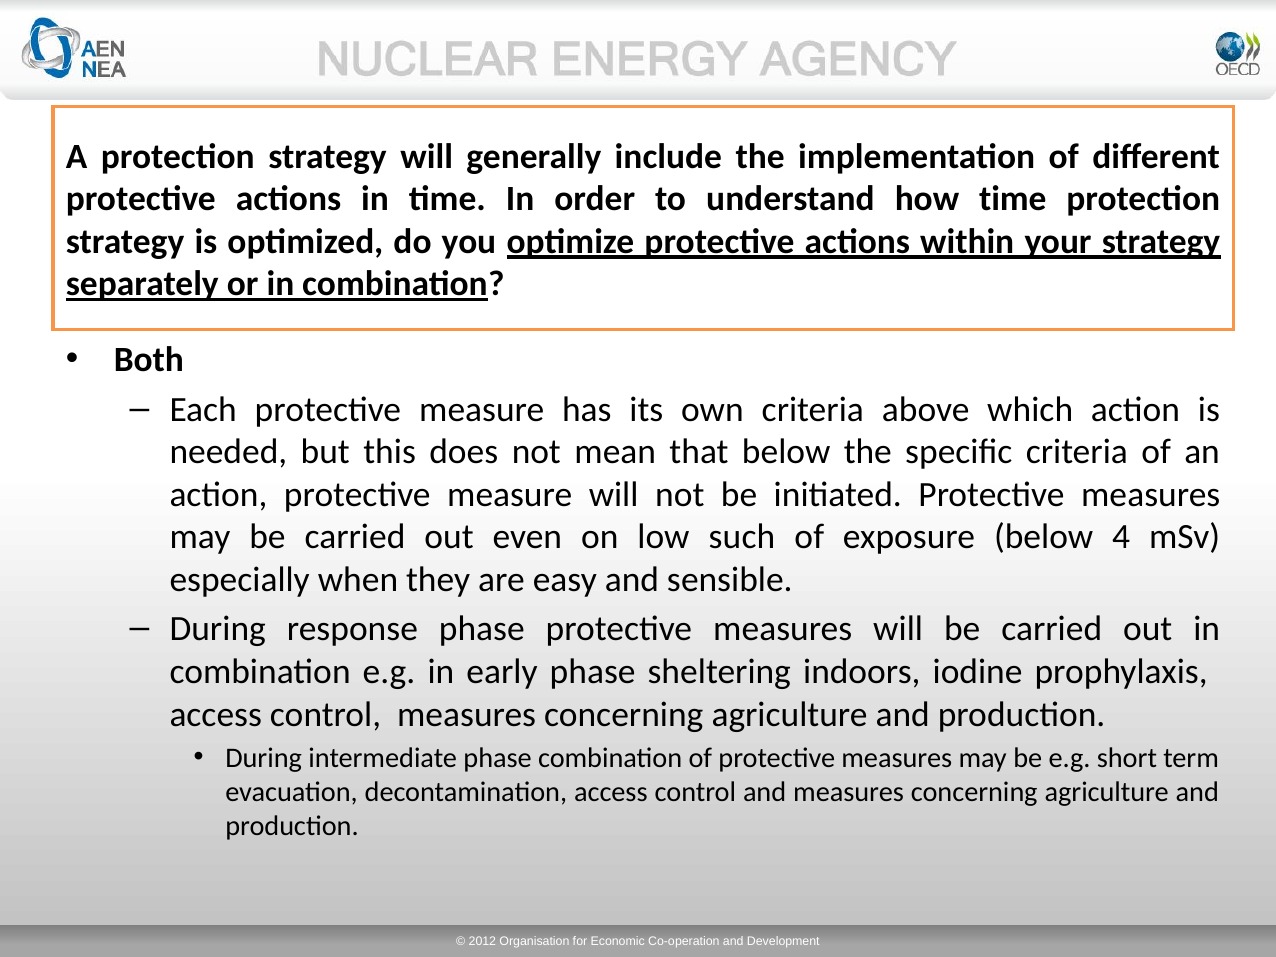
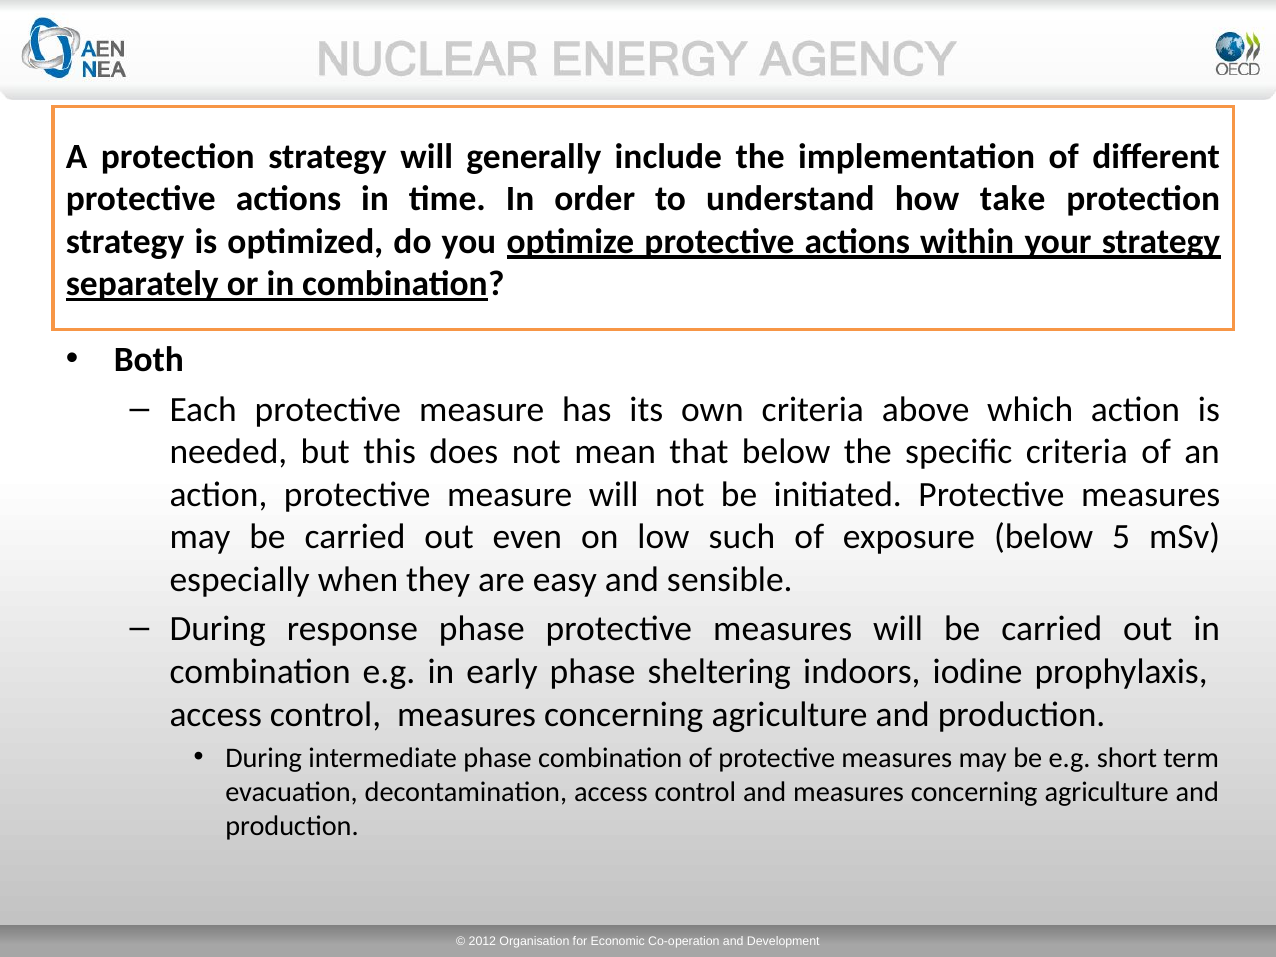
how time: time -> take
4: 4 -> 5
